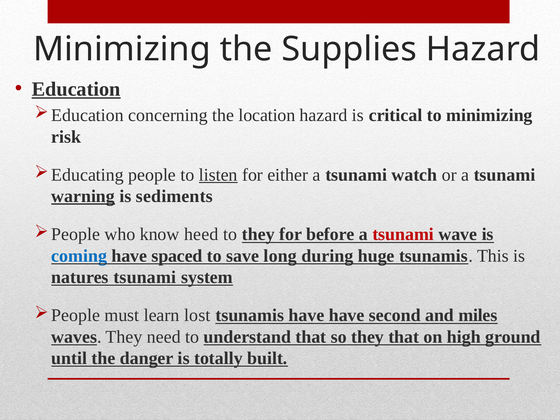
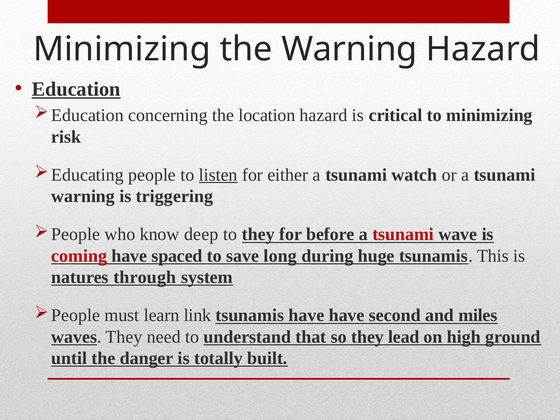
the Supplies: Supplies -> Warning
warning at (83, 196) underline: present -> none
sediments: sediments -> triggering
heed: heed -> deep
coming colour: blue -> red
natures tsunami: tsunami -> through
lost: lost -> link
they that: that -> lead
